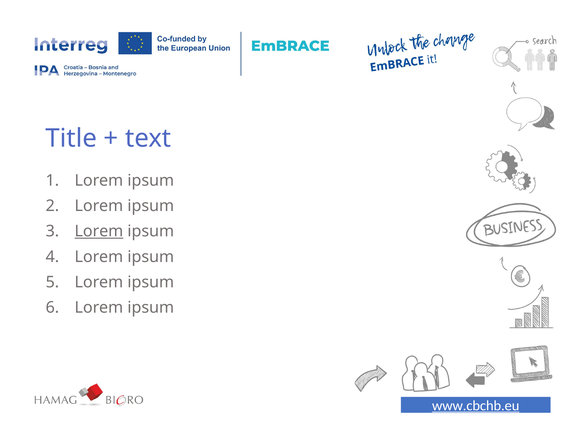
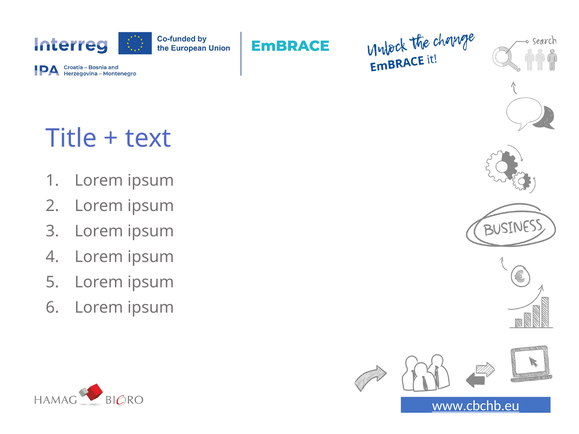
Lorem at (99, 231) underline: present -> none
